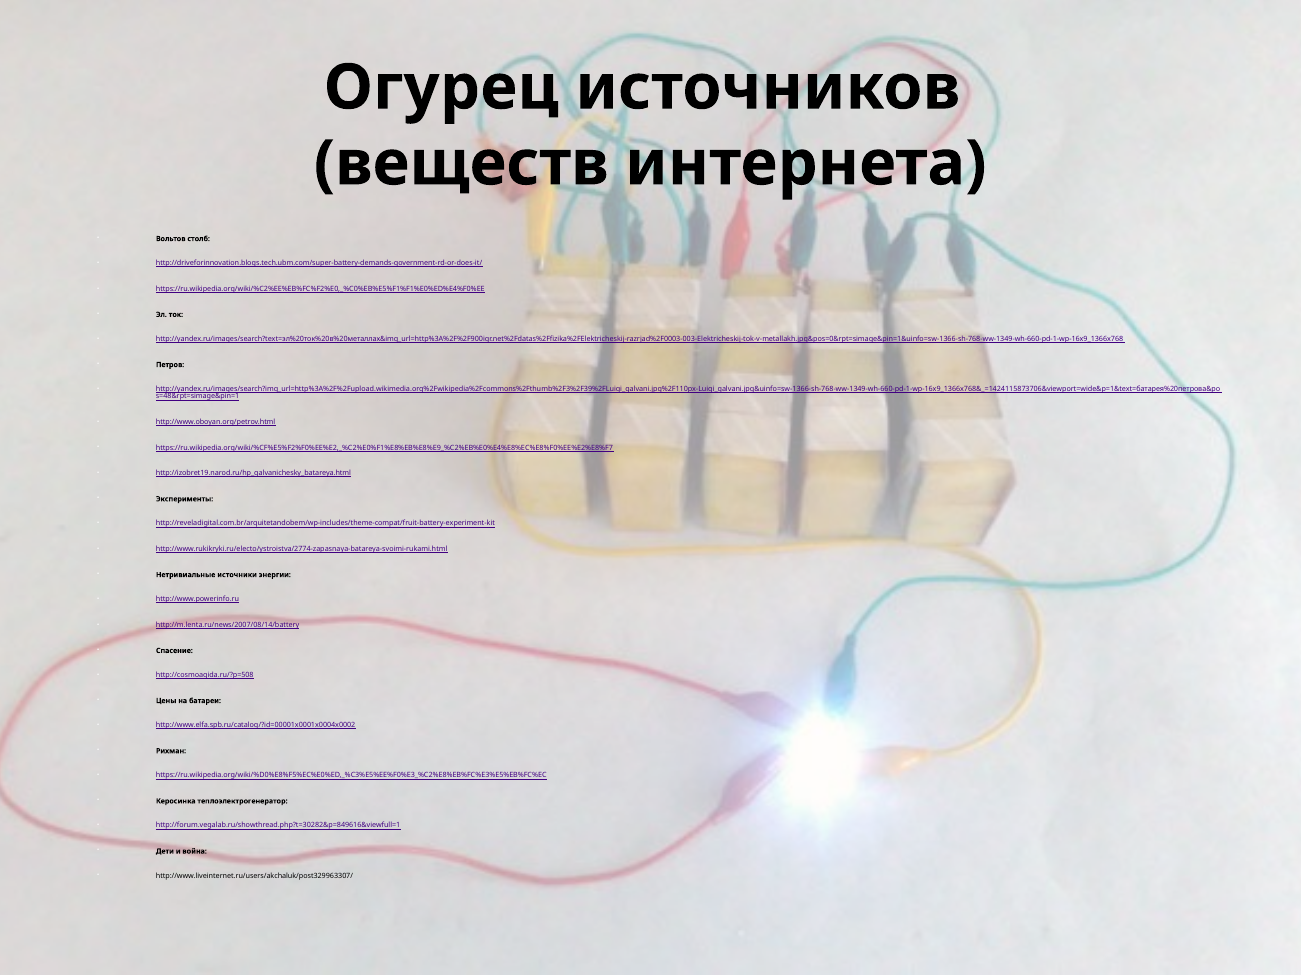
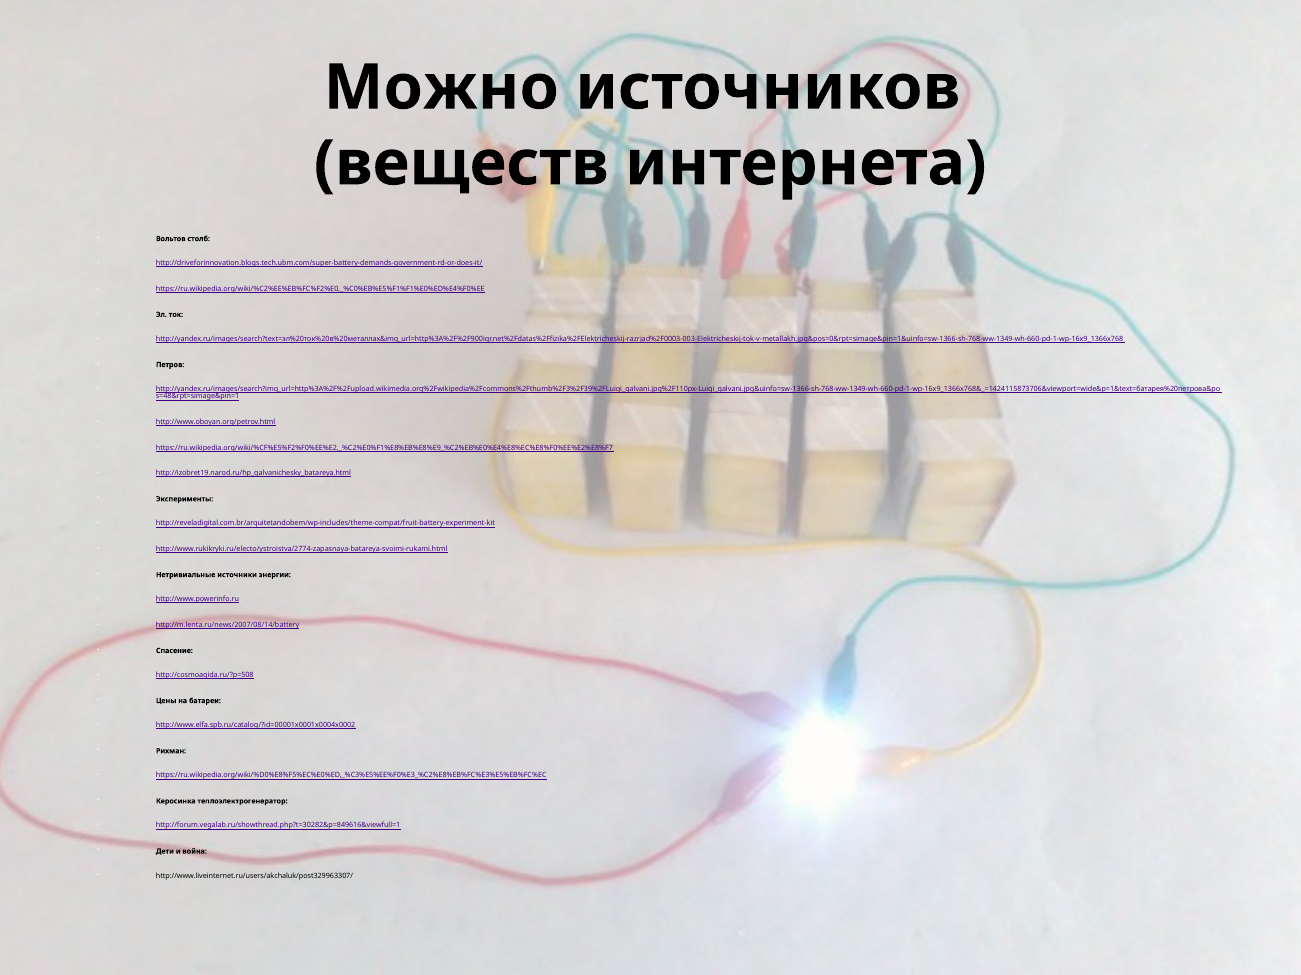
Огурец: Огурец -> Можно
